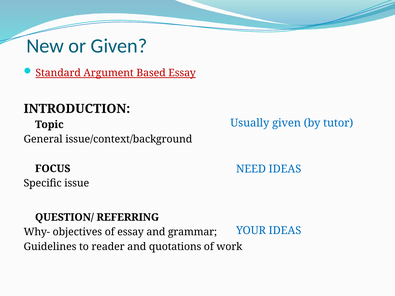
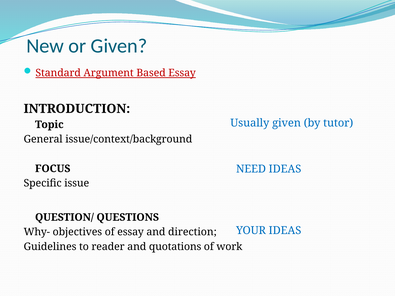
REFERRING: REFERRING -> QUESTIONS
grammar: grammar -> direction
